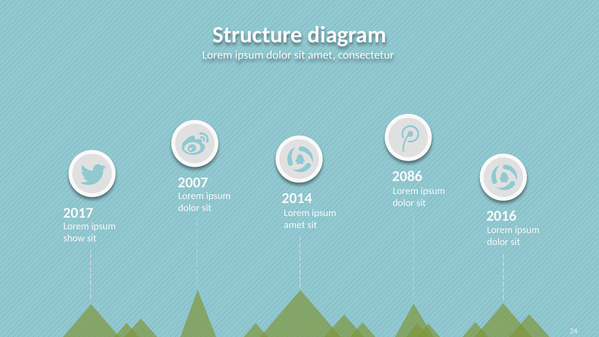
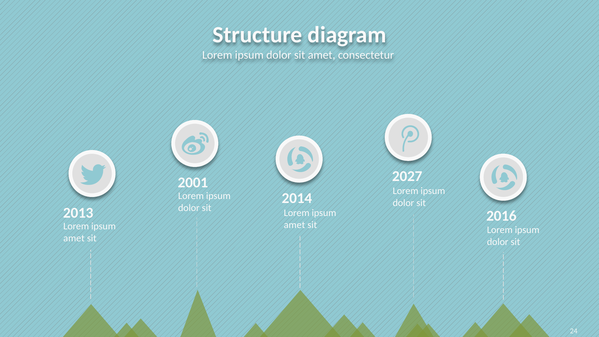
2086: 2086 -> 2027
2007: 2007 -> 2001
2017: 2017 -> 2013
show at (74, 238): show -> amet
